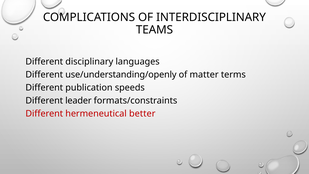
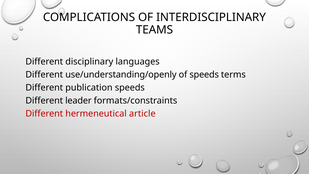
of matter: matter -> speeds
better: better -> article
